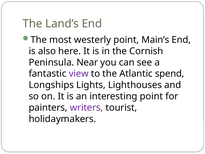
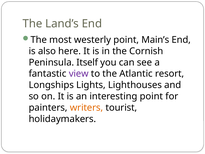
Near: Near -> Itself
spend: spend -> resort
writers colour: purple -> orange
